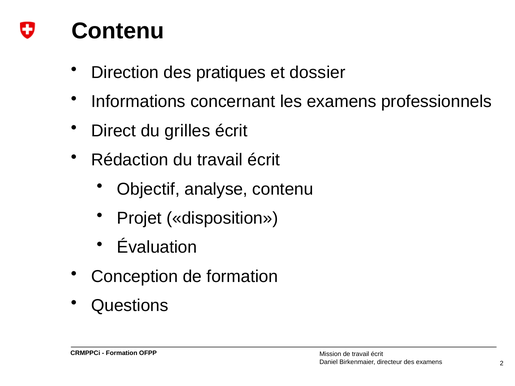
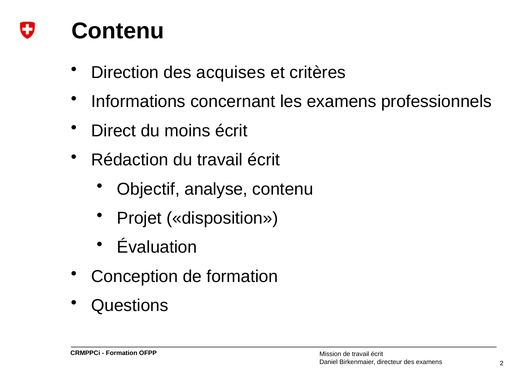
pratiques: pratiques -> acquises
dossier: dossier -> critères
grilles: grilles -> moins
